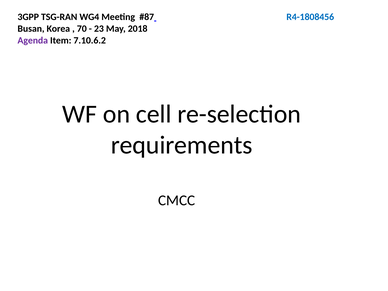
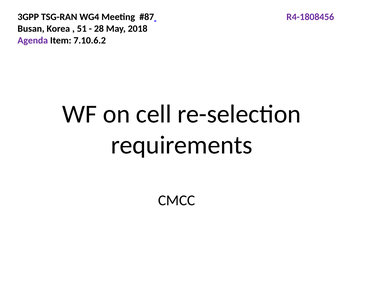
R4-1808456 colour: blue -> purple
70: 70 -> 51
23: 23 -> 28
